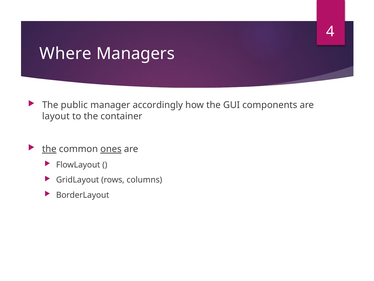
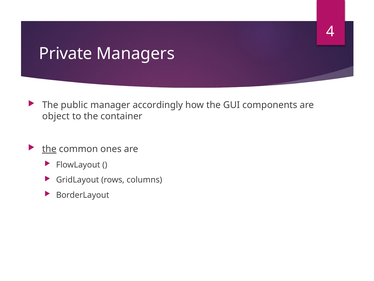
Where: Where -> Private
layout: layout -> object
ones underline: present -> none
